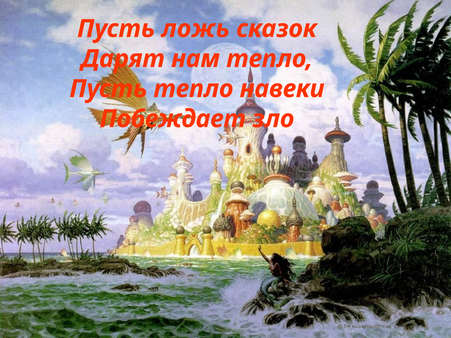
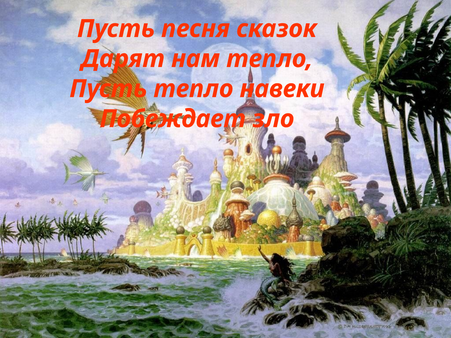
ложь: ложь -> песня
